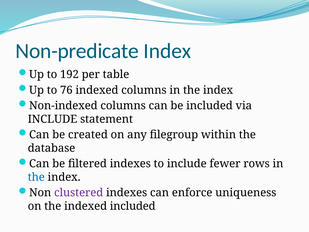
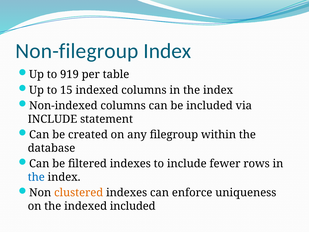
Non-predicate: Non-predicate -> Non-filegroup
192: 192 -> 919
76: 76 -> 15
clustered colour: purple -> orange
